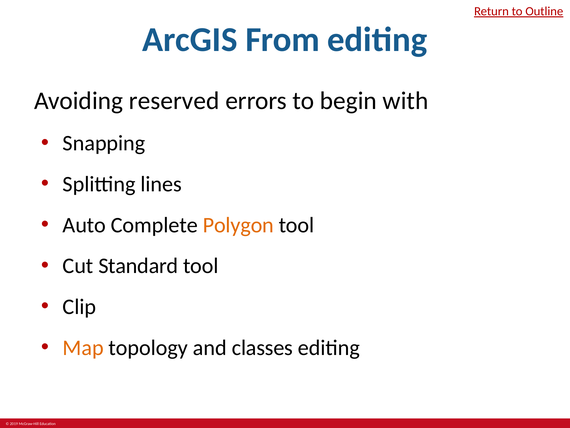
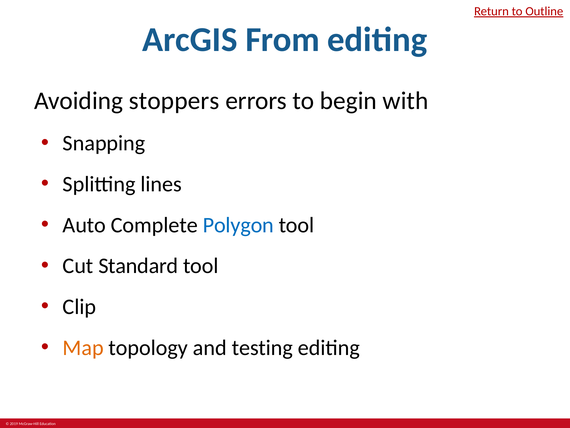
reserved: reserved -> stoppers
Polygon colour: orange -> blue
classes: classes -> testing
